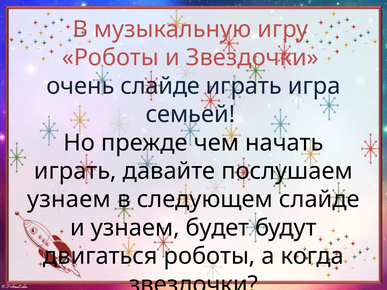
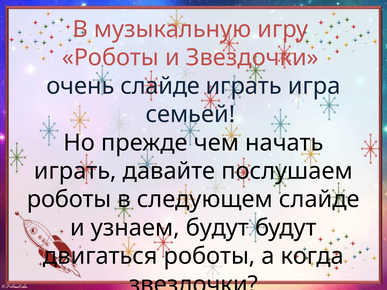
узнаем at (69, 200): узнаем -> роботы
узнаем будет: будет -> будут
